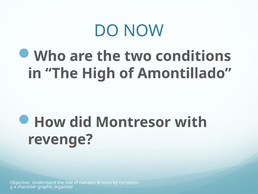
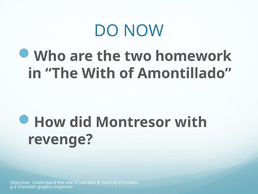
conditions: conditions -> homework
The High: High -> With
